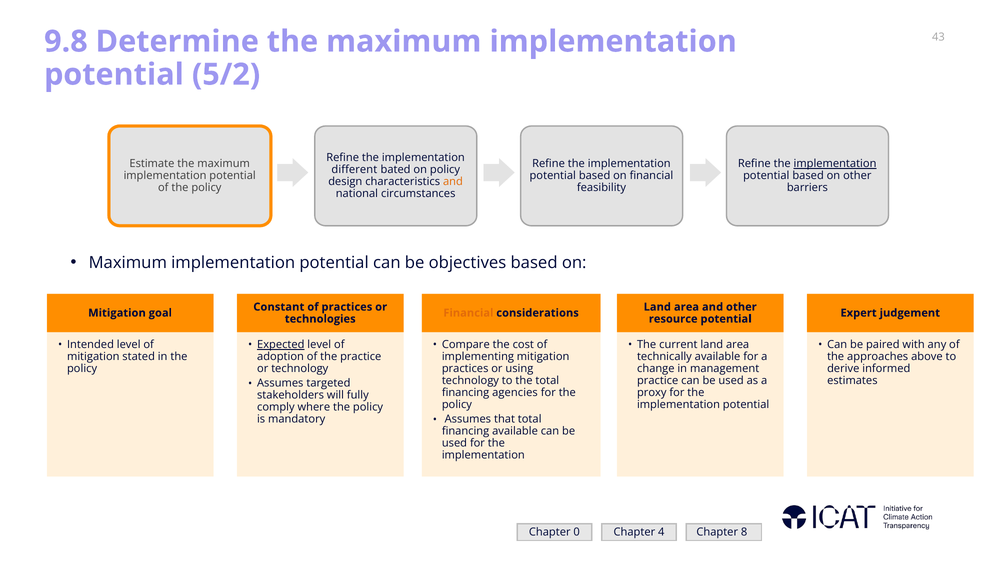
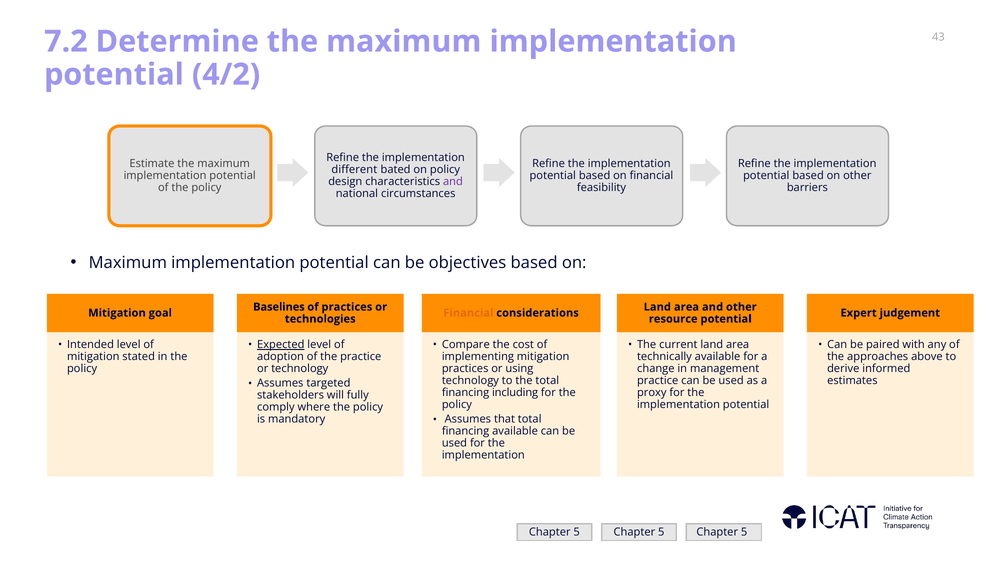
9.8: 9.8 -> 7.2
5/2: 5/2 -> 4/2
implementation at (835, 164) underline: present -> none
and at (453, 182) colour: orange -> purple
Constant: Constant -> Baselines
agencies: agencies -> including
0 at (577, 532): 0 -> 5
4 at (661, 532): 4 -> 5
8 at (744, 532): 8 -> 5
